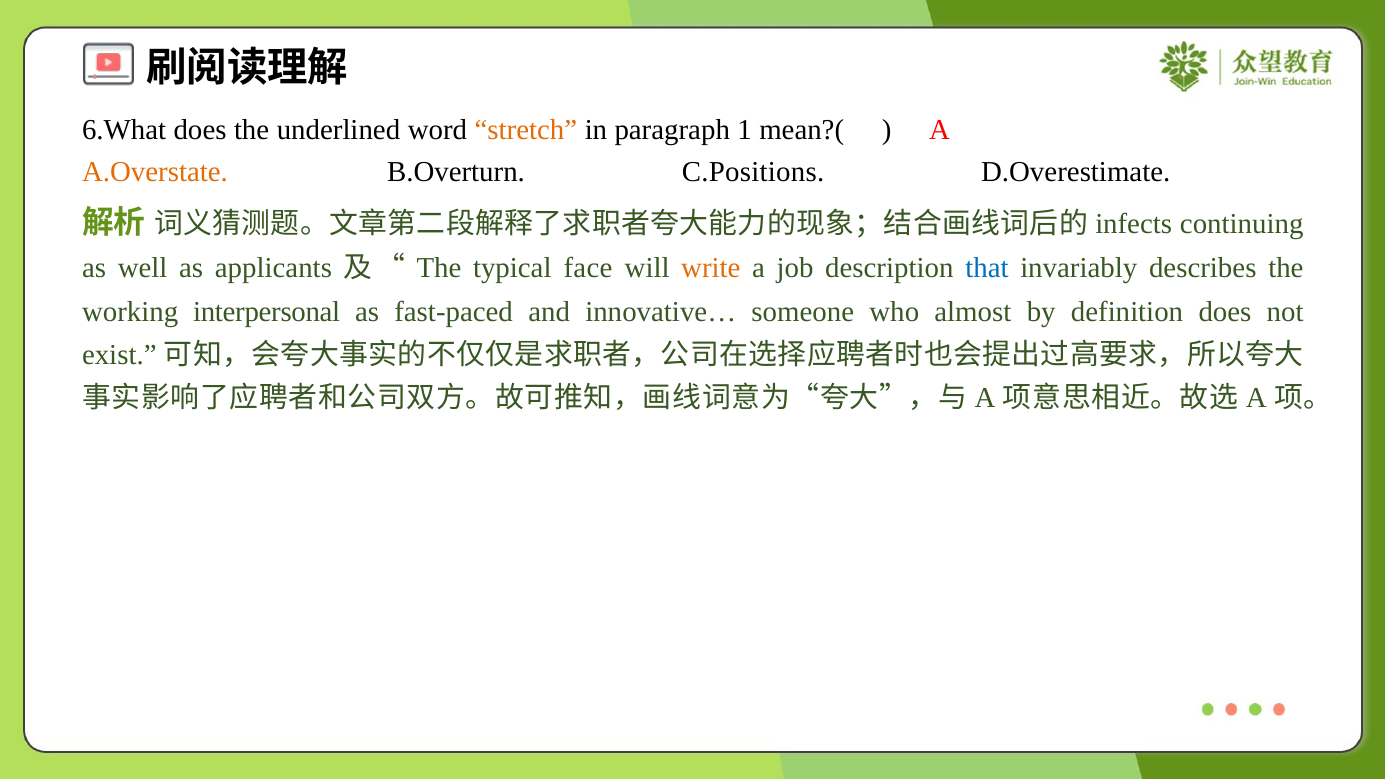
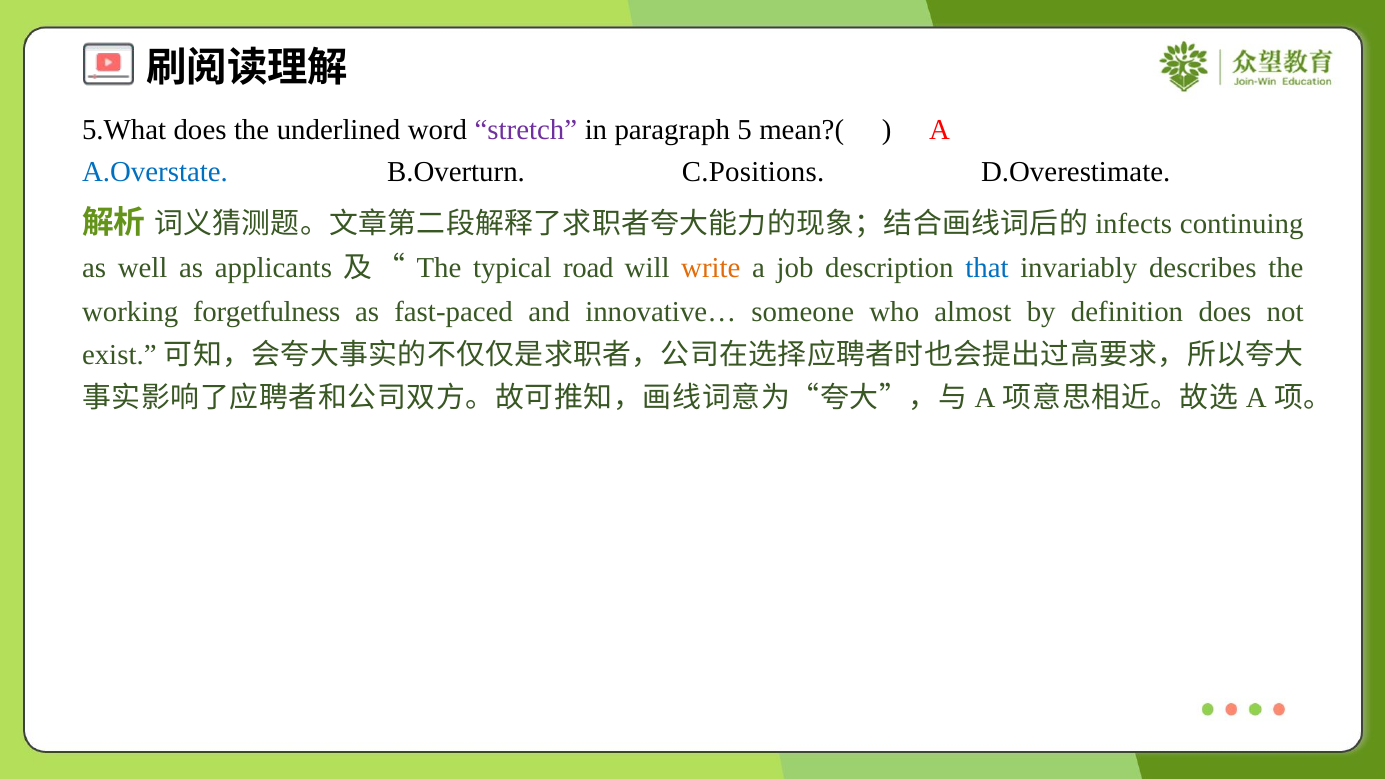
6.What: 6.What -> 5.What
stretch colour: orange -> purple
1: 1 -> 5
A.Overstate colour: orange -> blue
face: face -> road
interpersonal: interpersonal -> forgetfulness
